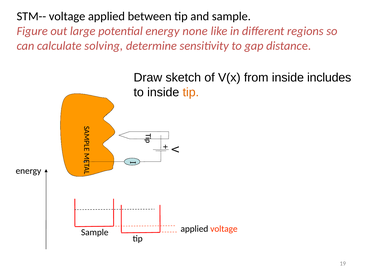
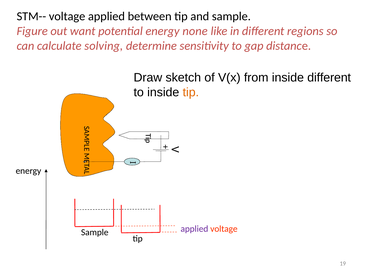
large: large -> want
inside includes: includes -> different
applied at (194, 229) colour: black -> purple
